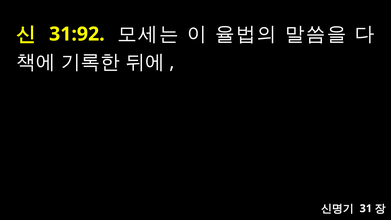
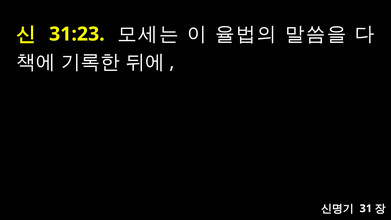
31:92: 31:92 -> 31:23
